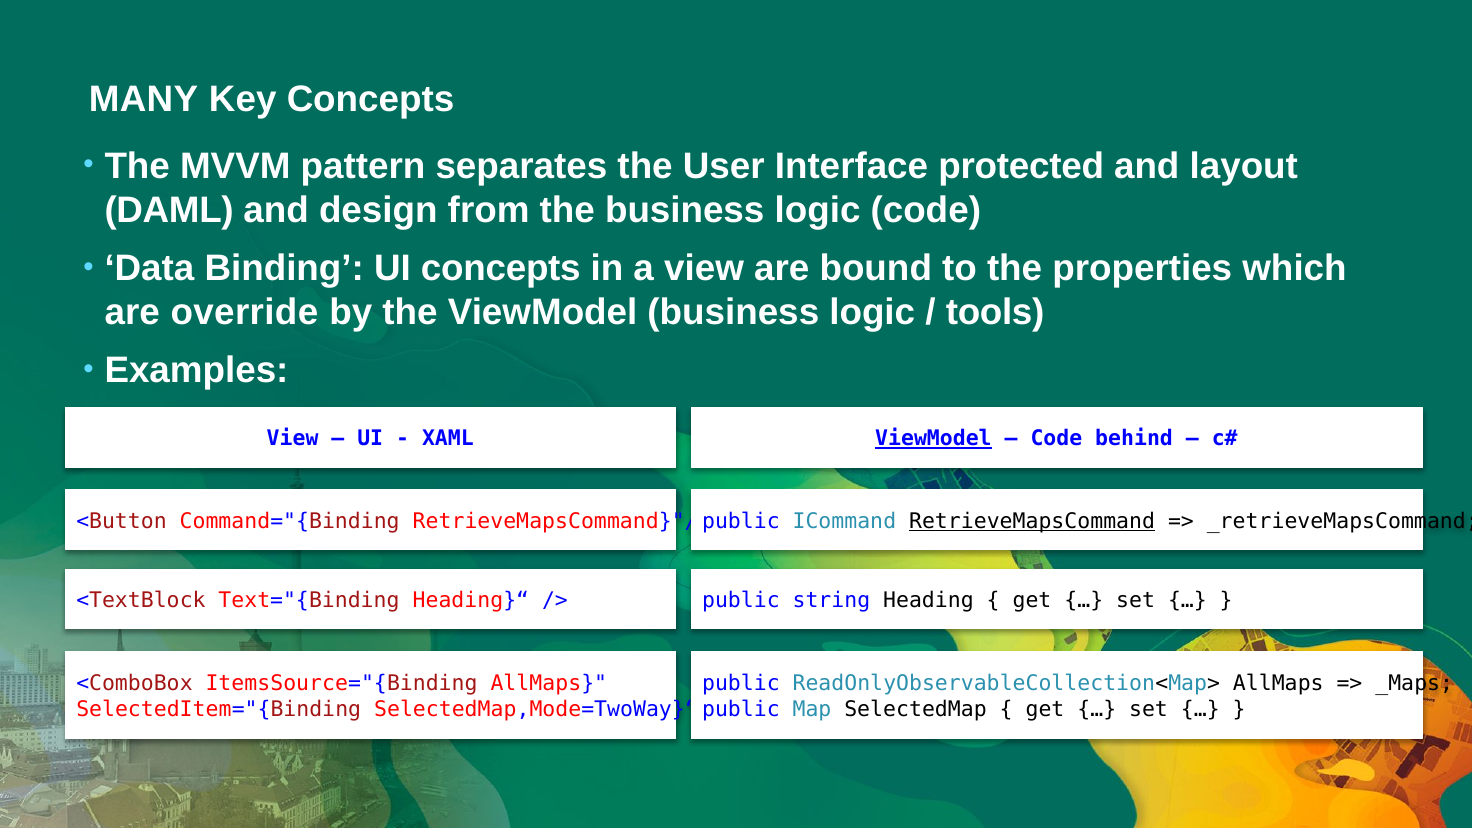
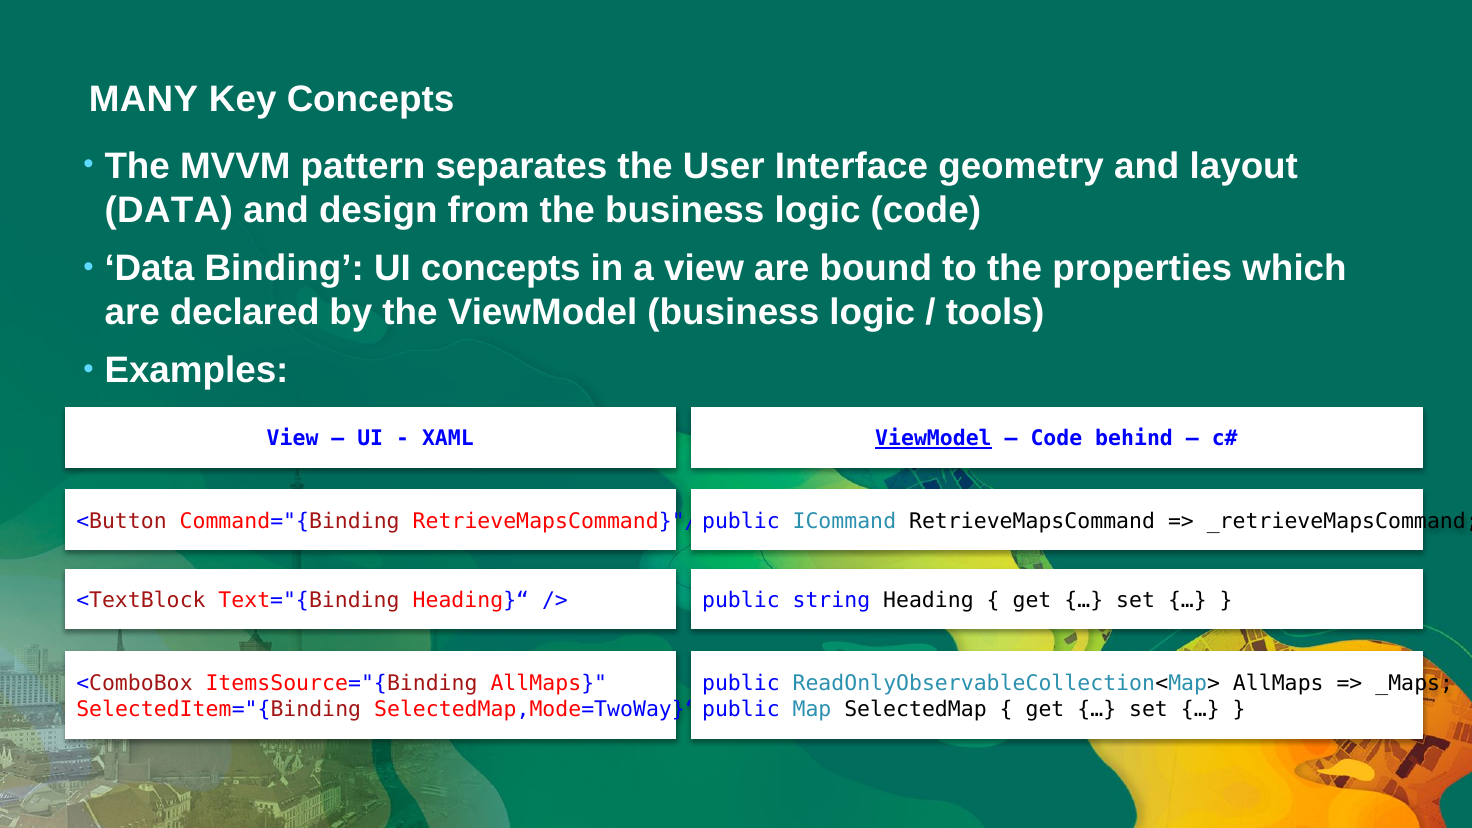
protected: protected -> geometry
DAML at (169, 211): DAML -> DATA
override: override -> declared
RetrieveMapsCommand underline: present -> none
